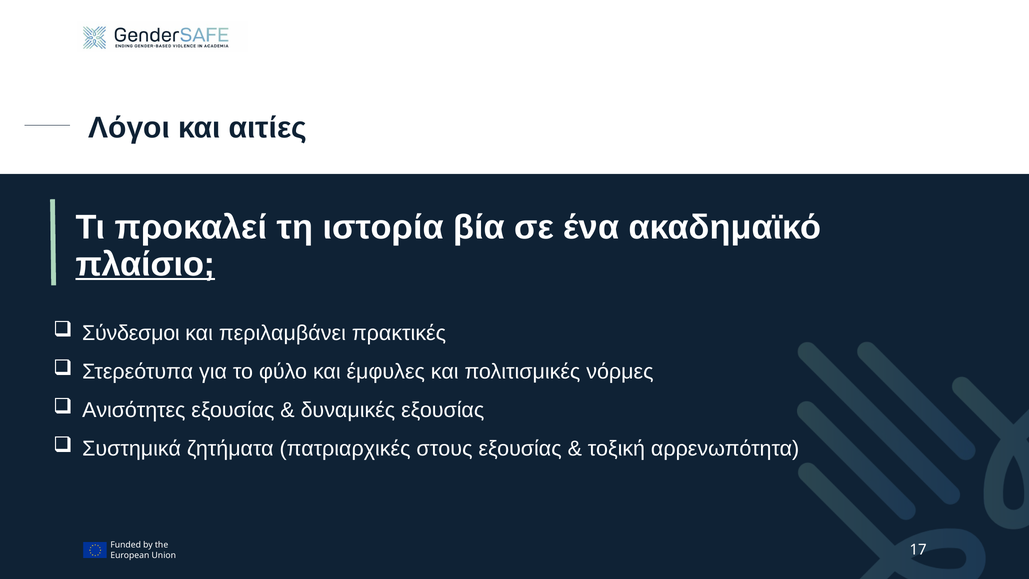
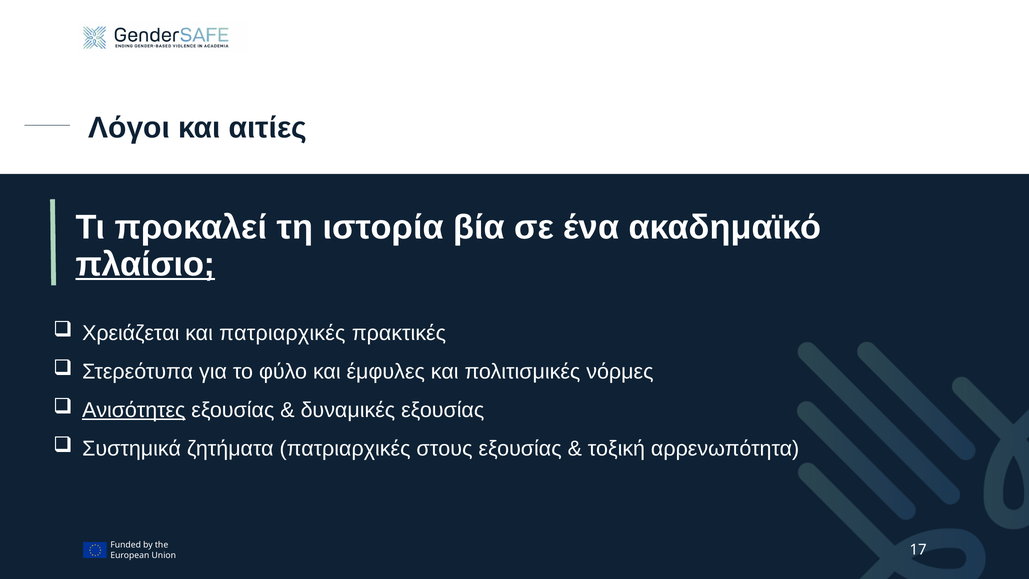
Σύνδεσμοι: Σύνδεσμοι -> Χρειάζεται
και περιλαμβάνει: περιλαμβάνει -> πατριαρχικές
Ανισότητες underline: none -> present
